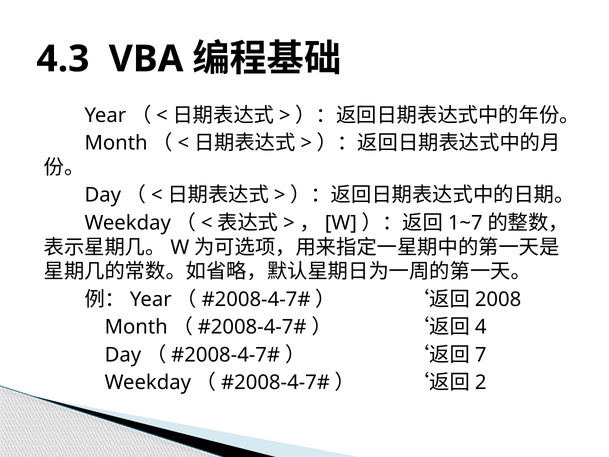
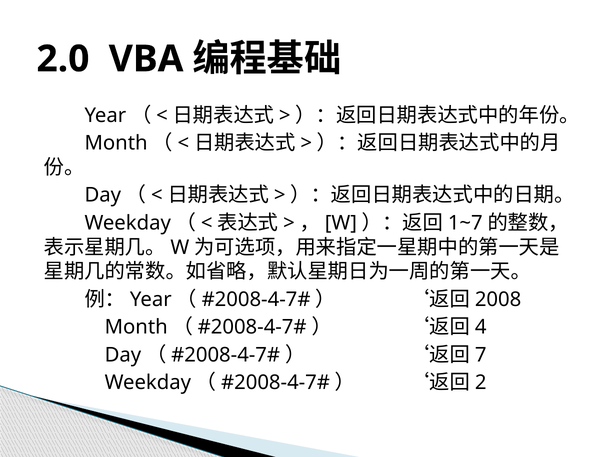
4.3: 4.3 -> 2.0
